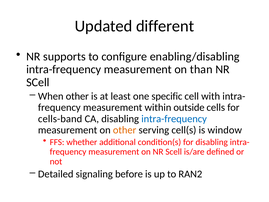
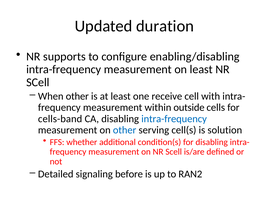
different: different -> duration
on than: than -> least
specific: specific -> receive
other at (125, 130) colour: orange -> blue
window: window -> solution
